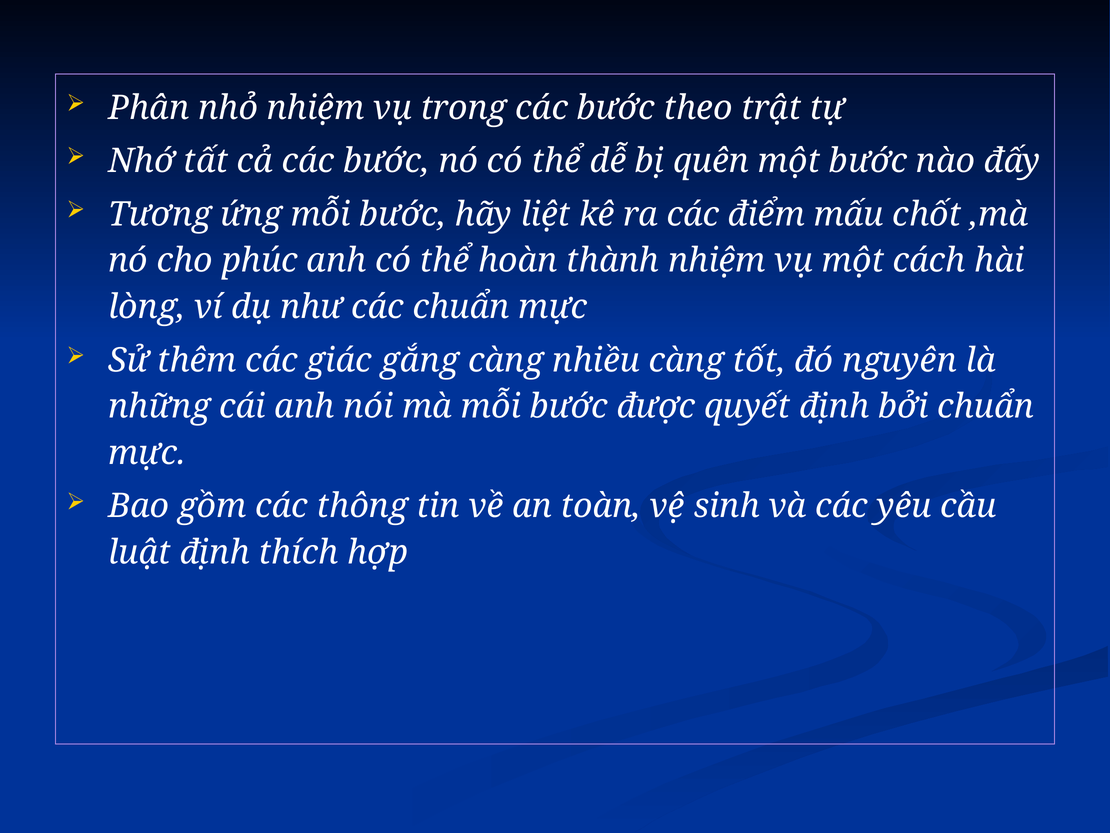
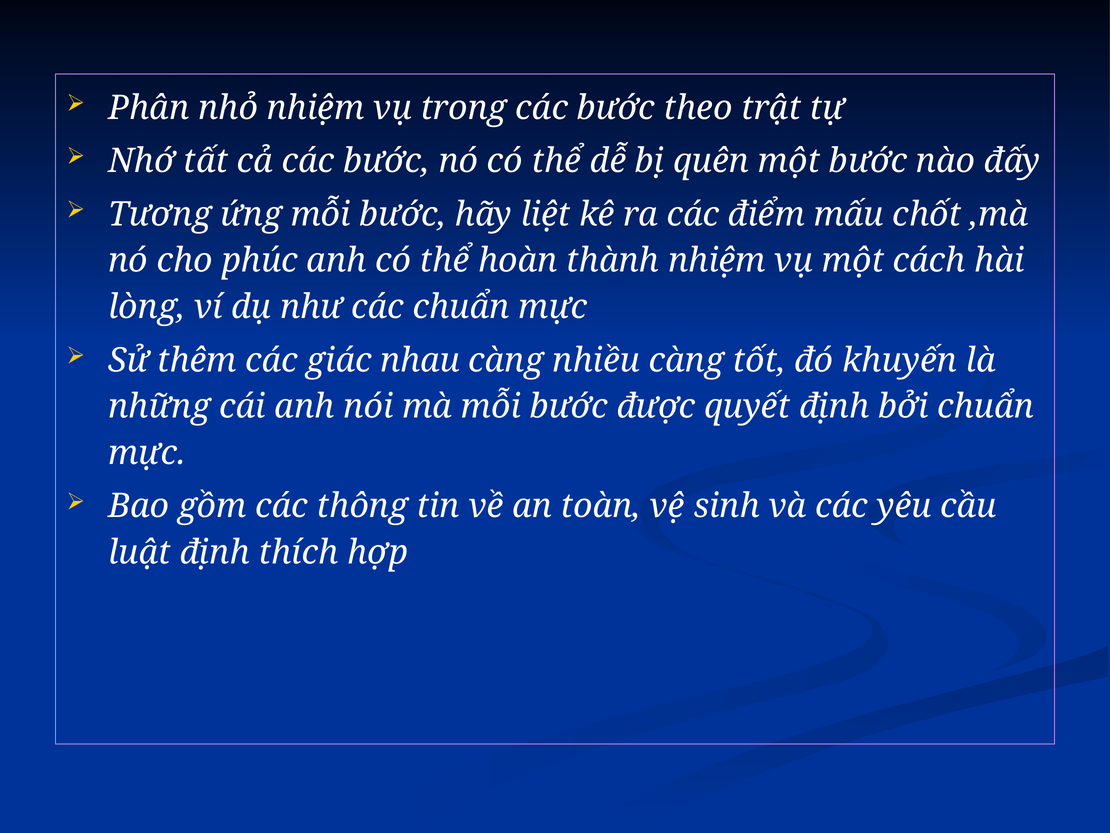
gắng: gắng -> nhau
nguyên: nguyên -> khuyến
